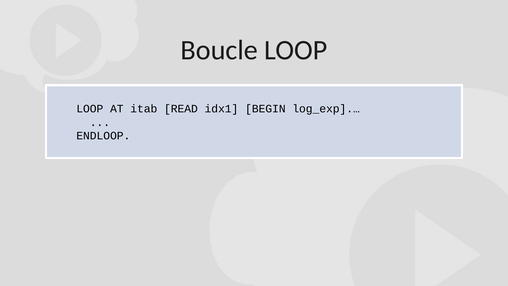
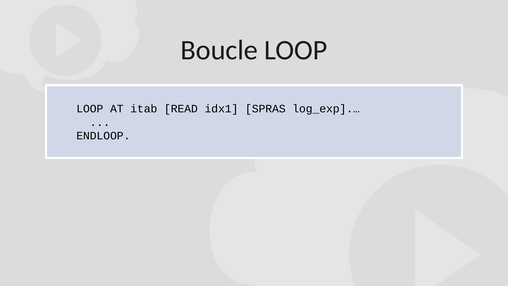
BEGIN: BEGIN -> SPRAS
